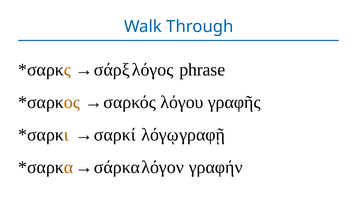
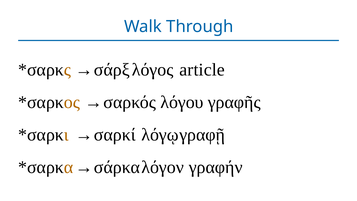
phrase: phrase -> article
